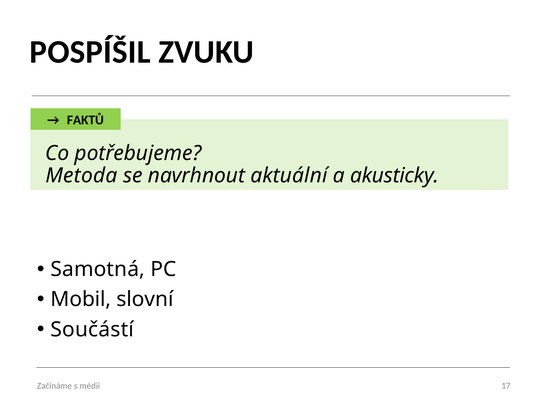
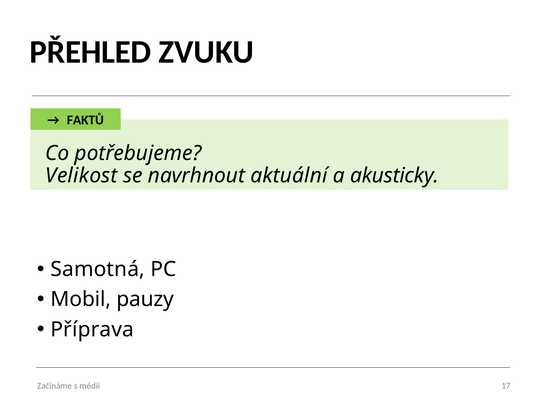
POSPÍŠIL: POSPÍŠIL -> PŘEHLED
Metoda: Metoda -> Velikost
slovní: slovní -> pauzy
Součástí: Součástí -> Příprava
